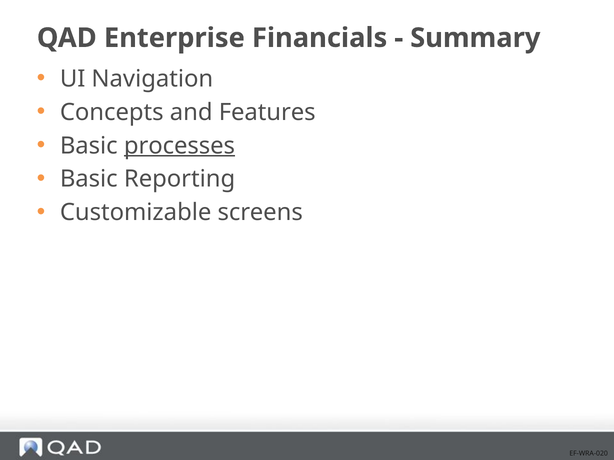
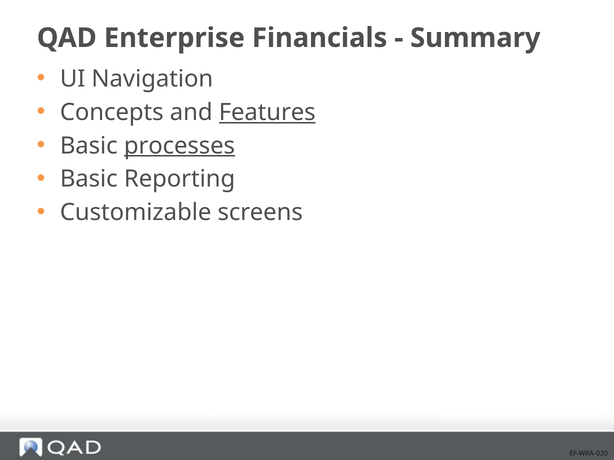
Features underline: none -> present
